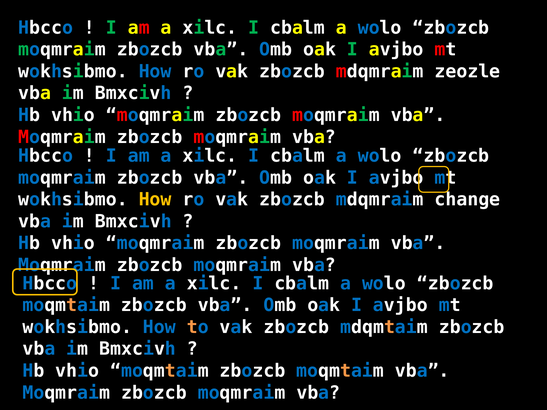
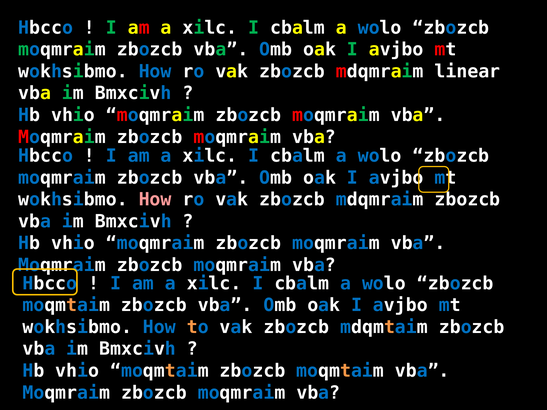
zeozle: zeozle -> linear
How at (155, 200) colour: yellow -> pink
mdqmraim change: change -> zbozcb
